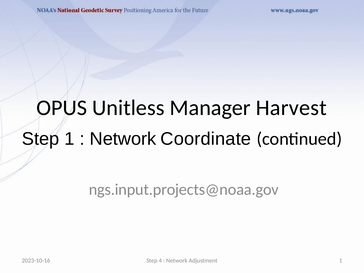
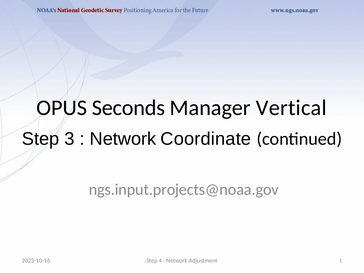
Unitless: Unitless -> Seconds
Harvest: Harvest -> Vertical
Step 1: 1 -> 3
